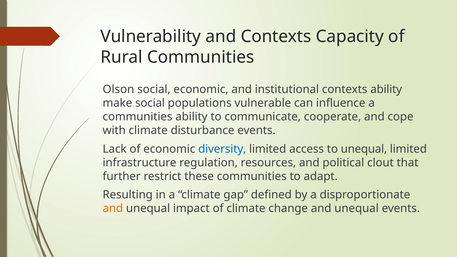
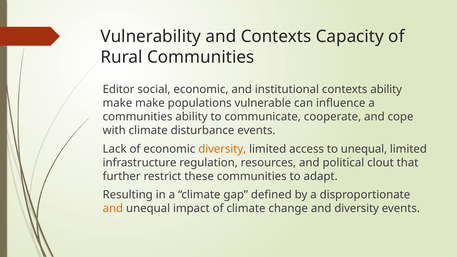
Olson: Olson -> Editor
make social: social -> make
diversity at (222, 149) colour: blue -> orange
change and unequal: unequal -> diversity
